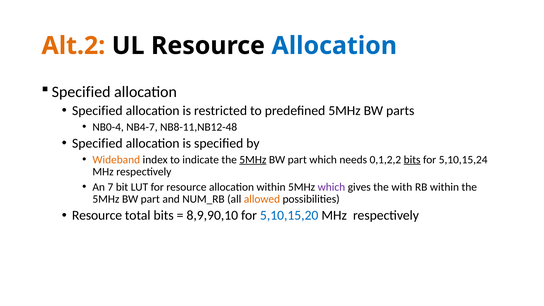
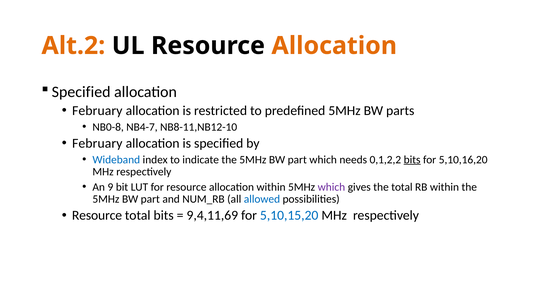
Allocation at (334, 46) colour: blue -> orange
Specified at (97, 111): Specified -> February
NB0-4: NB0-4 -> NB0-8
NB8-11,NB12-48: NB8-11,NB12-48 -> NB8-11,NB12-10
Specified at (97, 143): Specified -> February
Wideband colour: orange -> blue
5MHz at (253, 160) underline: present -> none
5,10,15,24: 5,10,15,24 -> 5,10,16,20
7: 7 -> 9
the with: with -> total
allowed colour: orange -> blue
8,9,90,10: 8,9,90,10 -> 9,4,11,69
